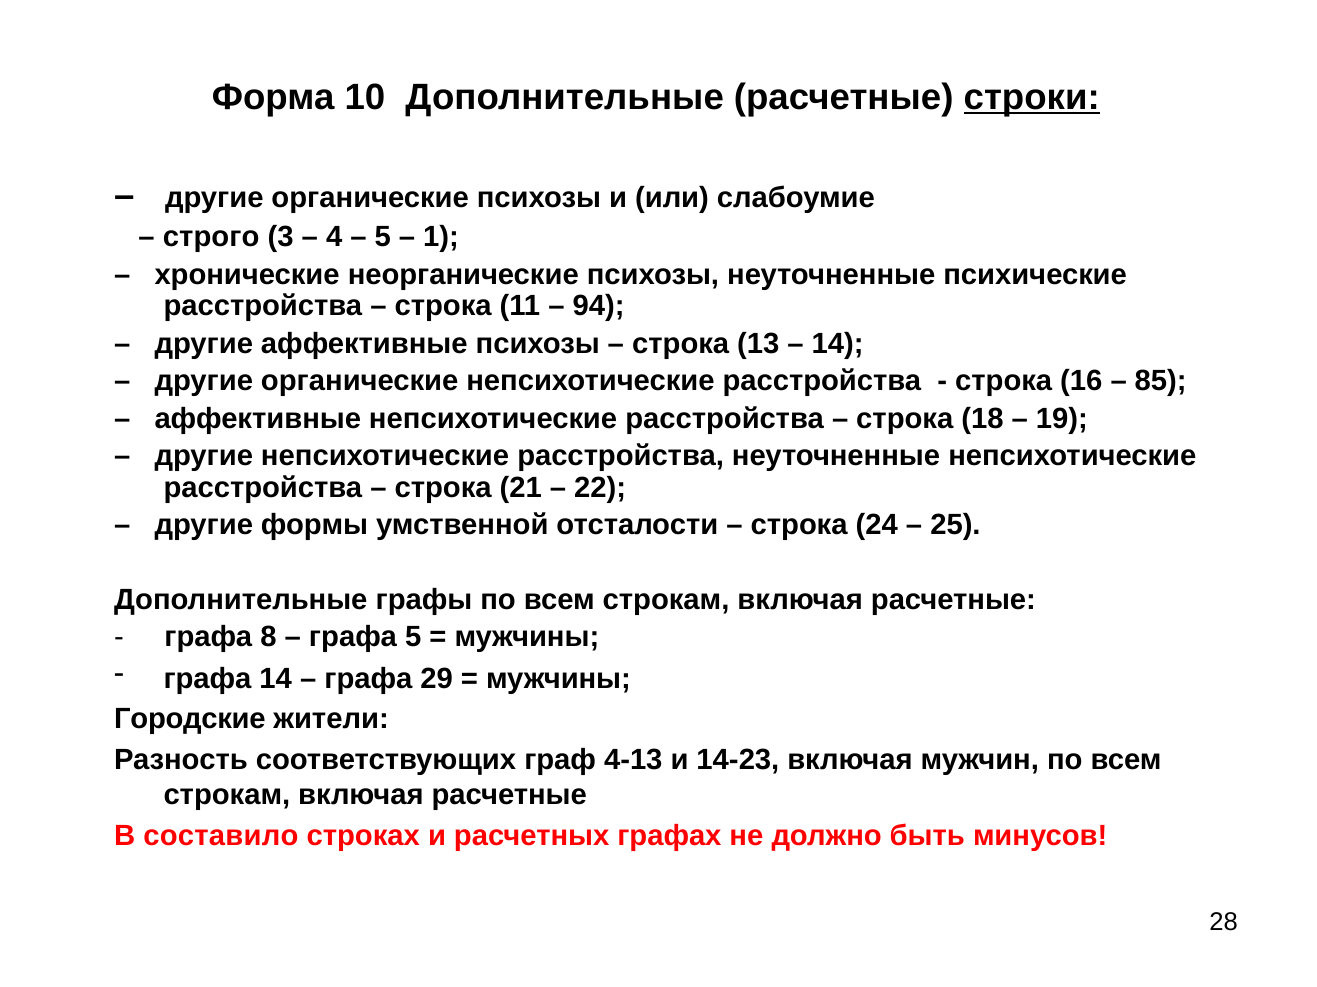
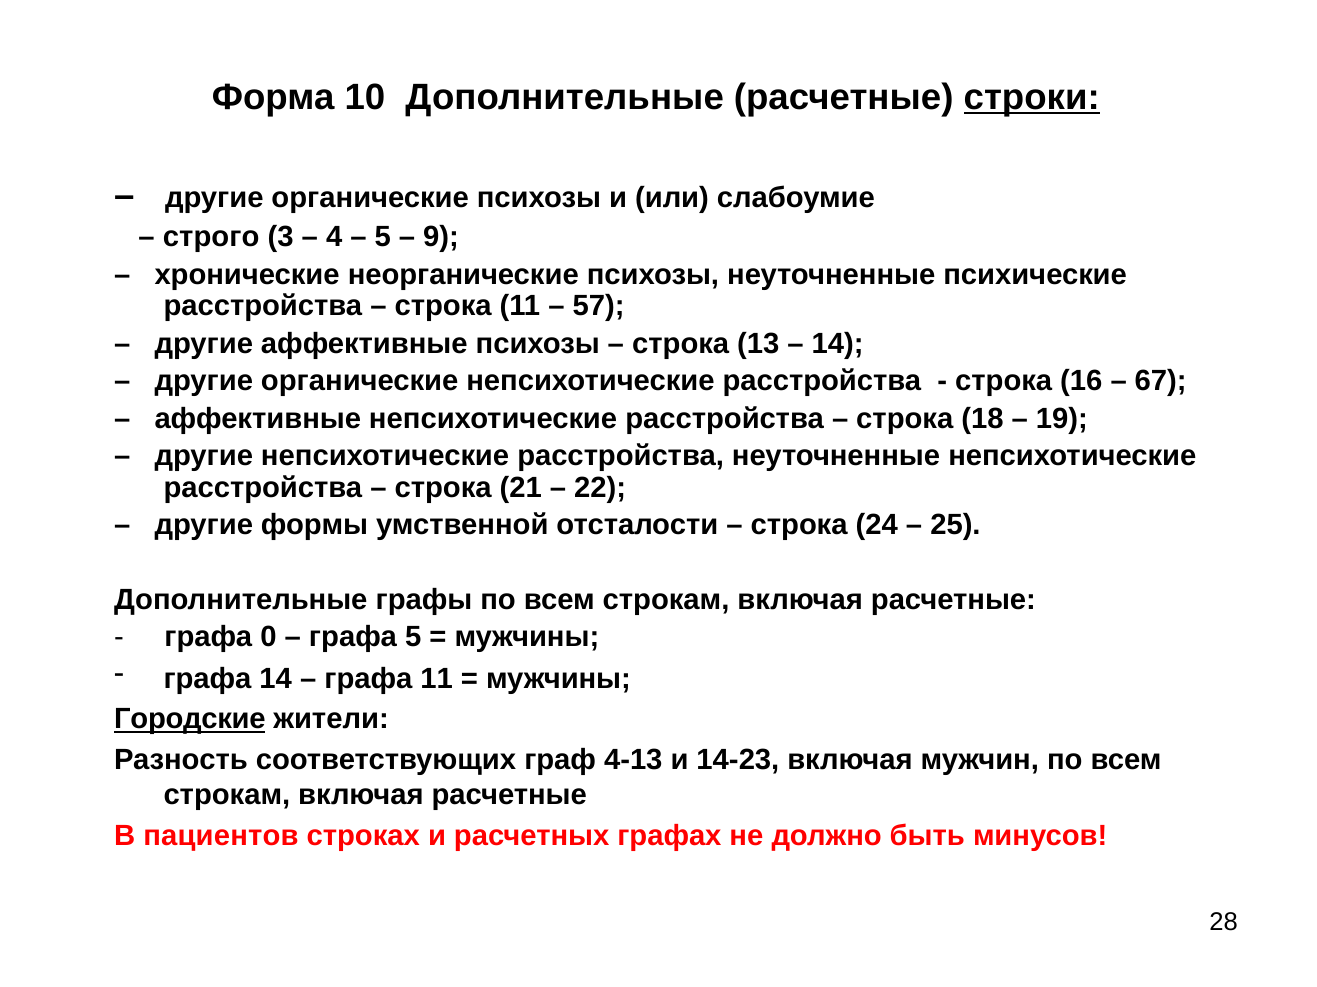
1: 1 -> 9
94: 94 -> 57
85: 85 -> 67
8: 8 -> 0
графа 29: 29 -> 11
Городские underline: none -> present
составило: составило -> пациентов
